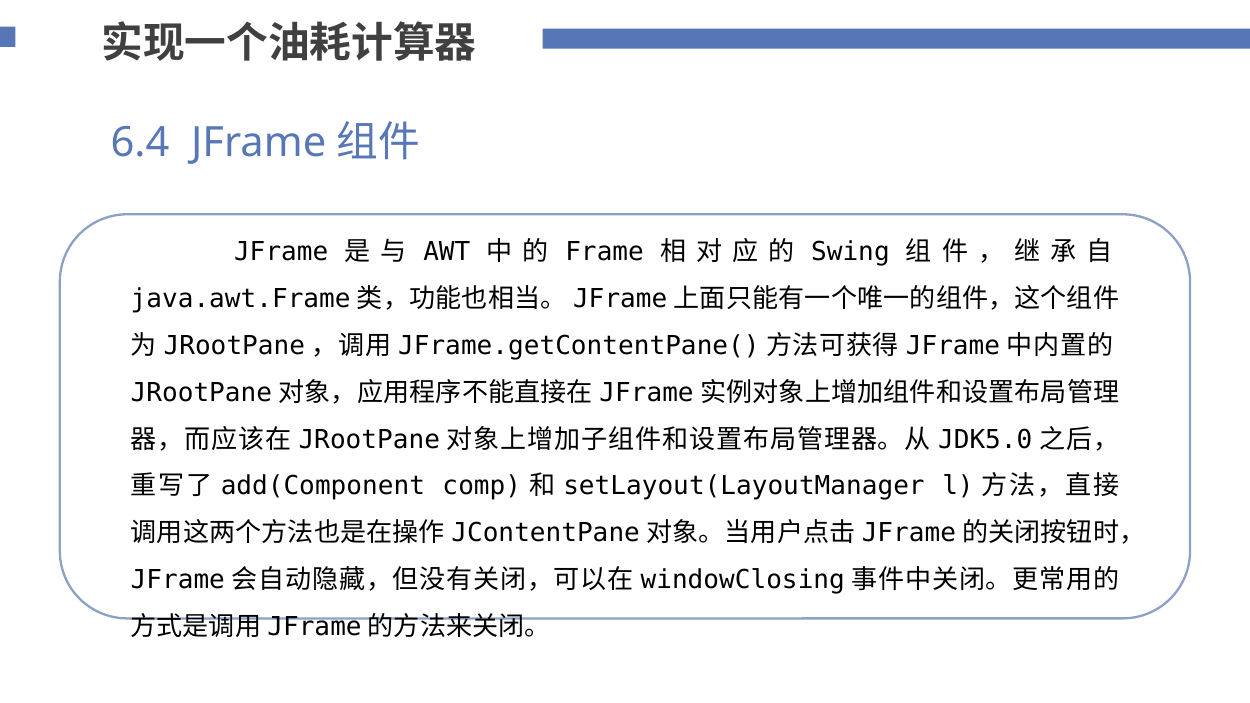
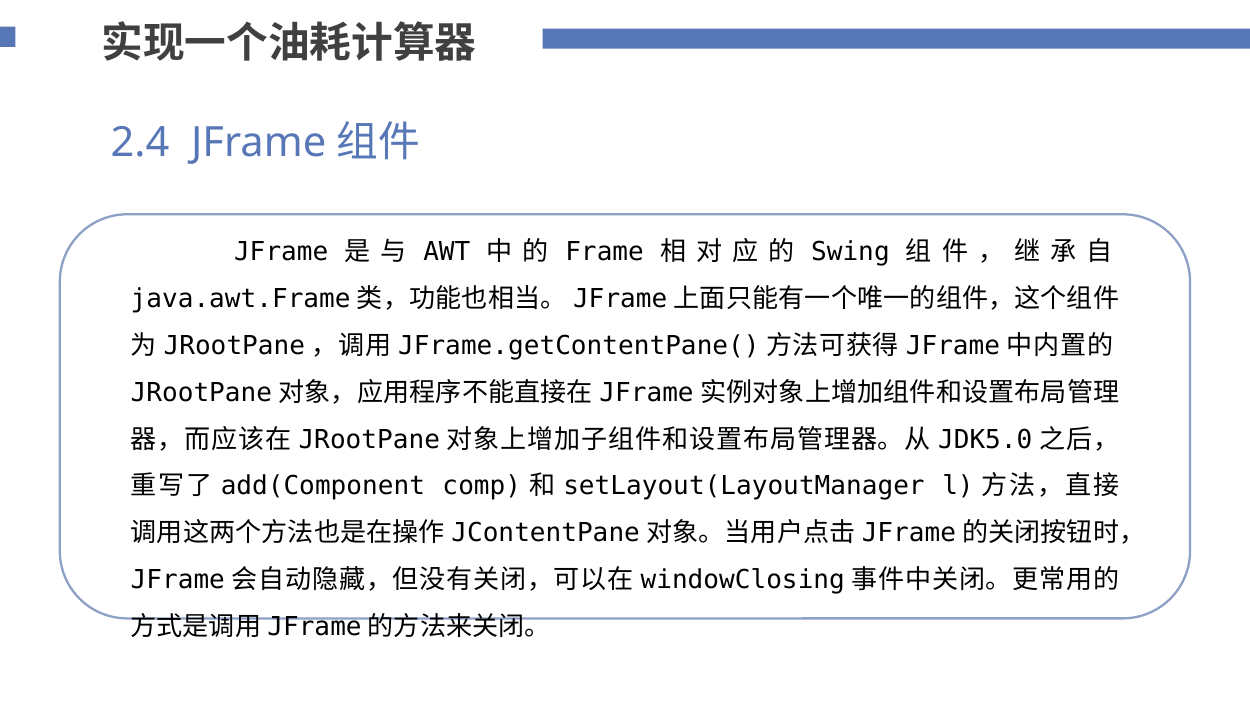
6.4: 6.4 -> 2.4
